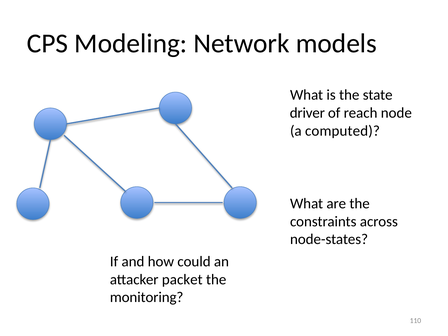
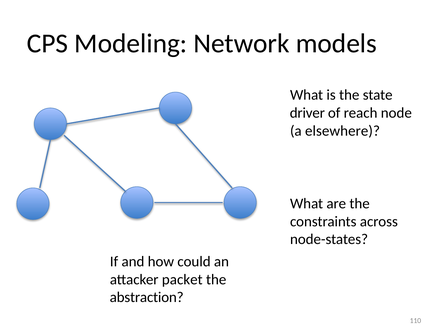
computed: computed -> elsewhere
monitoring: monitoring -> abstraction
